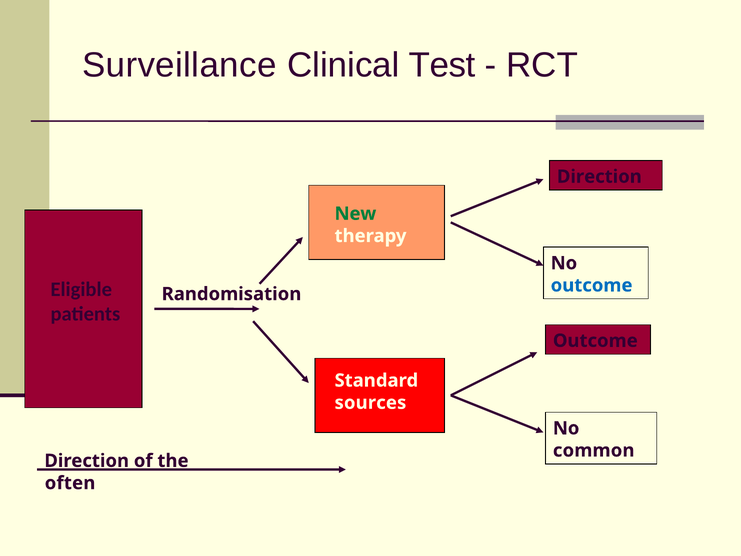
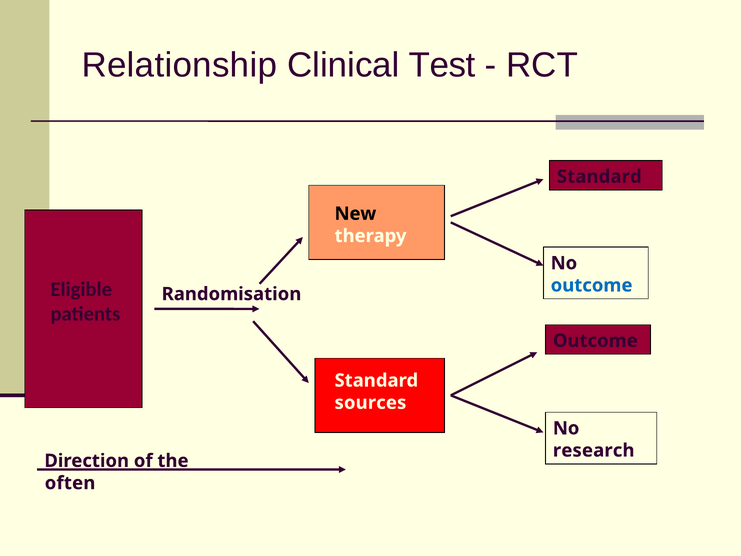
Surveillance: Surveillance -> Relationship
Direction at (599, 177): Direction -> Standard
New colour: green -> black
common: common -> research
